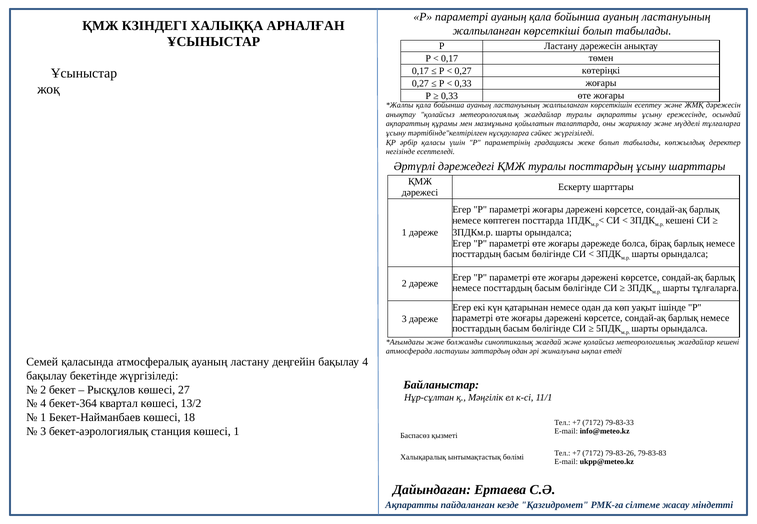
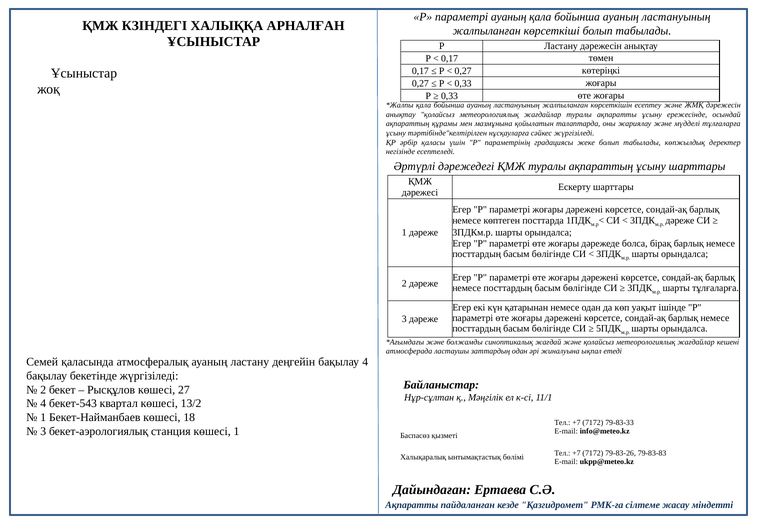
туралы посттардың: посттардың -> ақпараттың
кешені at (680, 220): кешені -> дәреже
бекет-364: бекет-364 -> бекет-543
